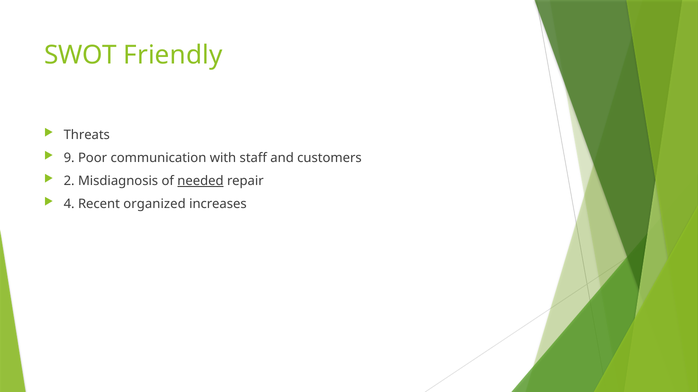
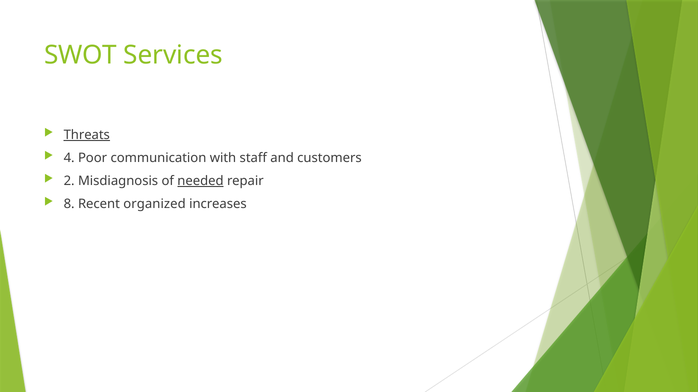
Friendly: Friendly -> Services
Threats underline: none -> present
9: 9 -> 4
4: 4 -> 8
